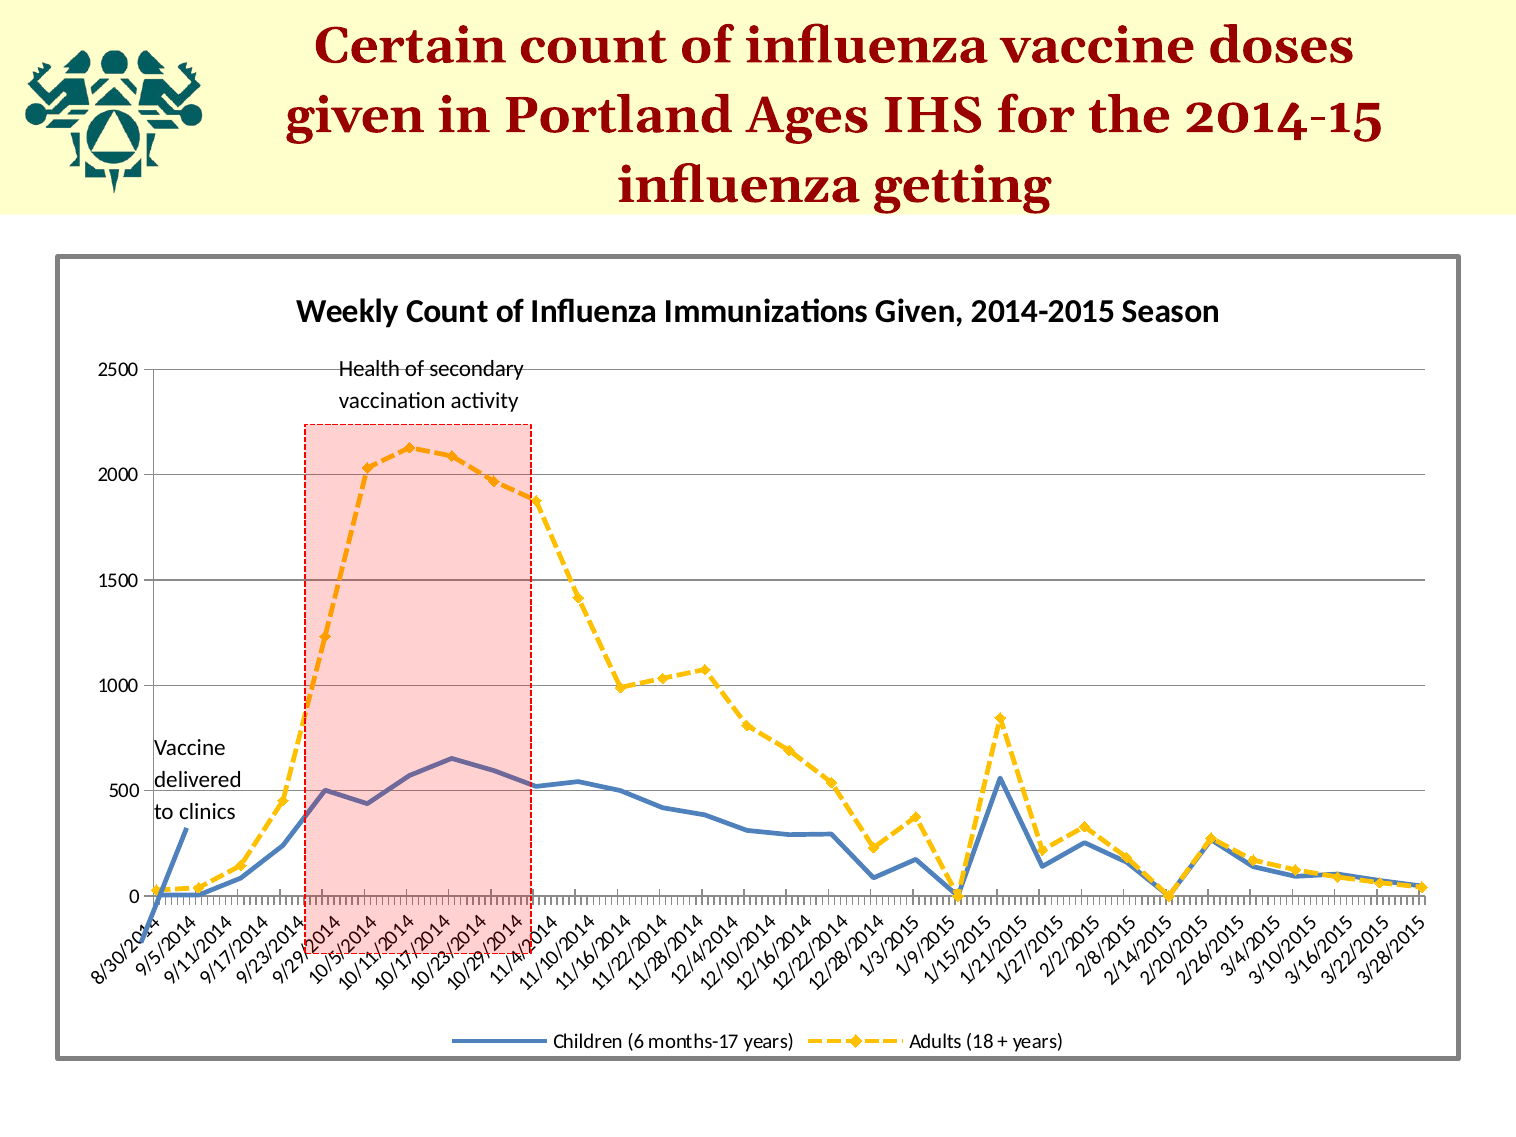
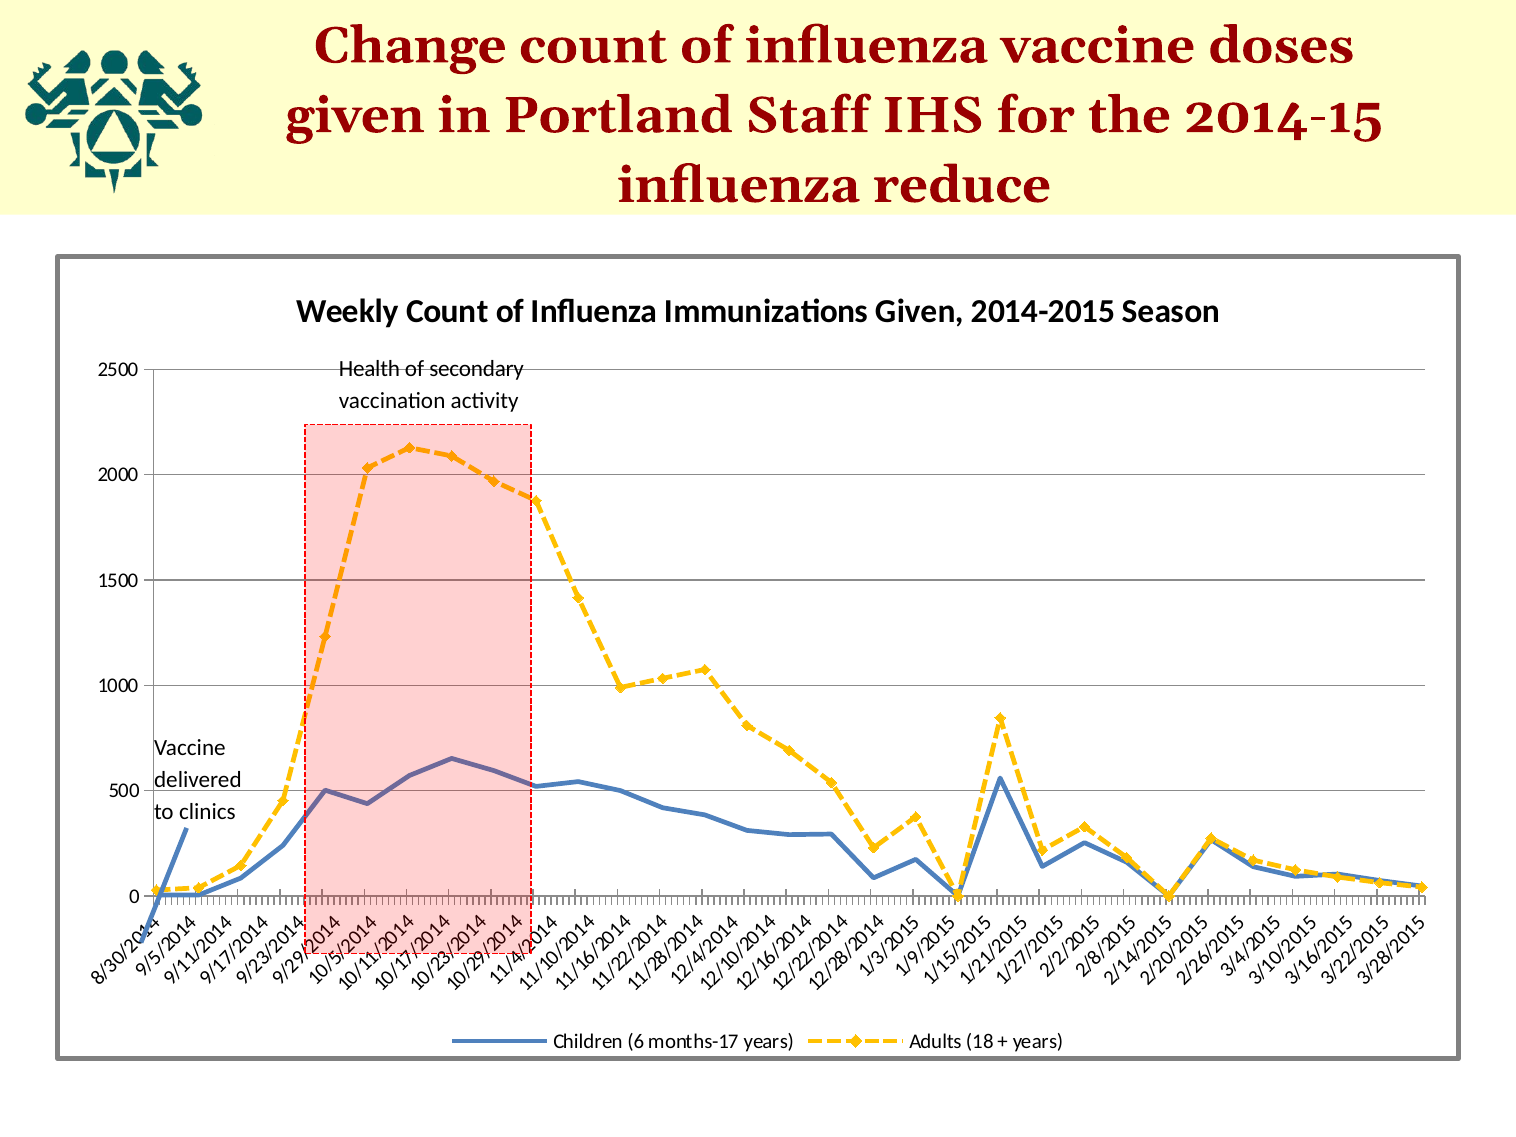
Certain: Certain -> Change
Ages: Ages -> Staff
getting: getting -> reduce
